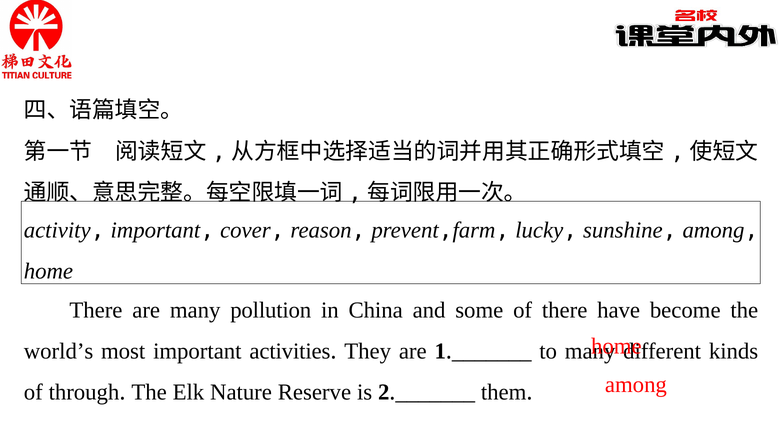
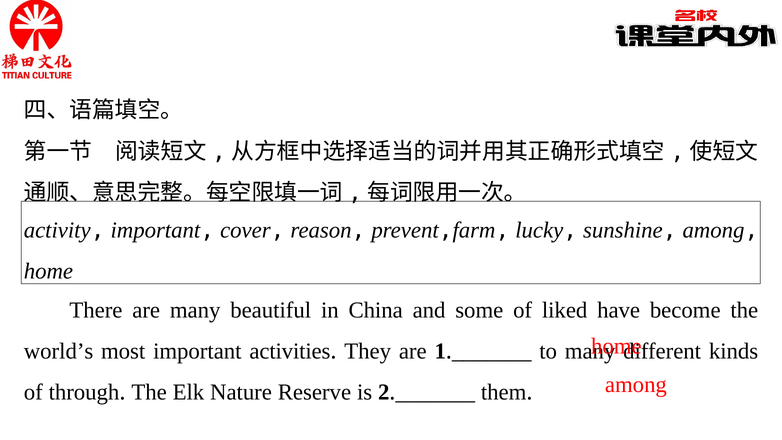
pollution: pollution -> beautiful
of there: there -> liked
